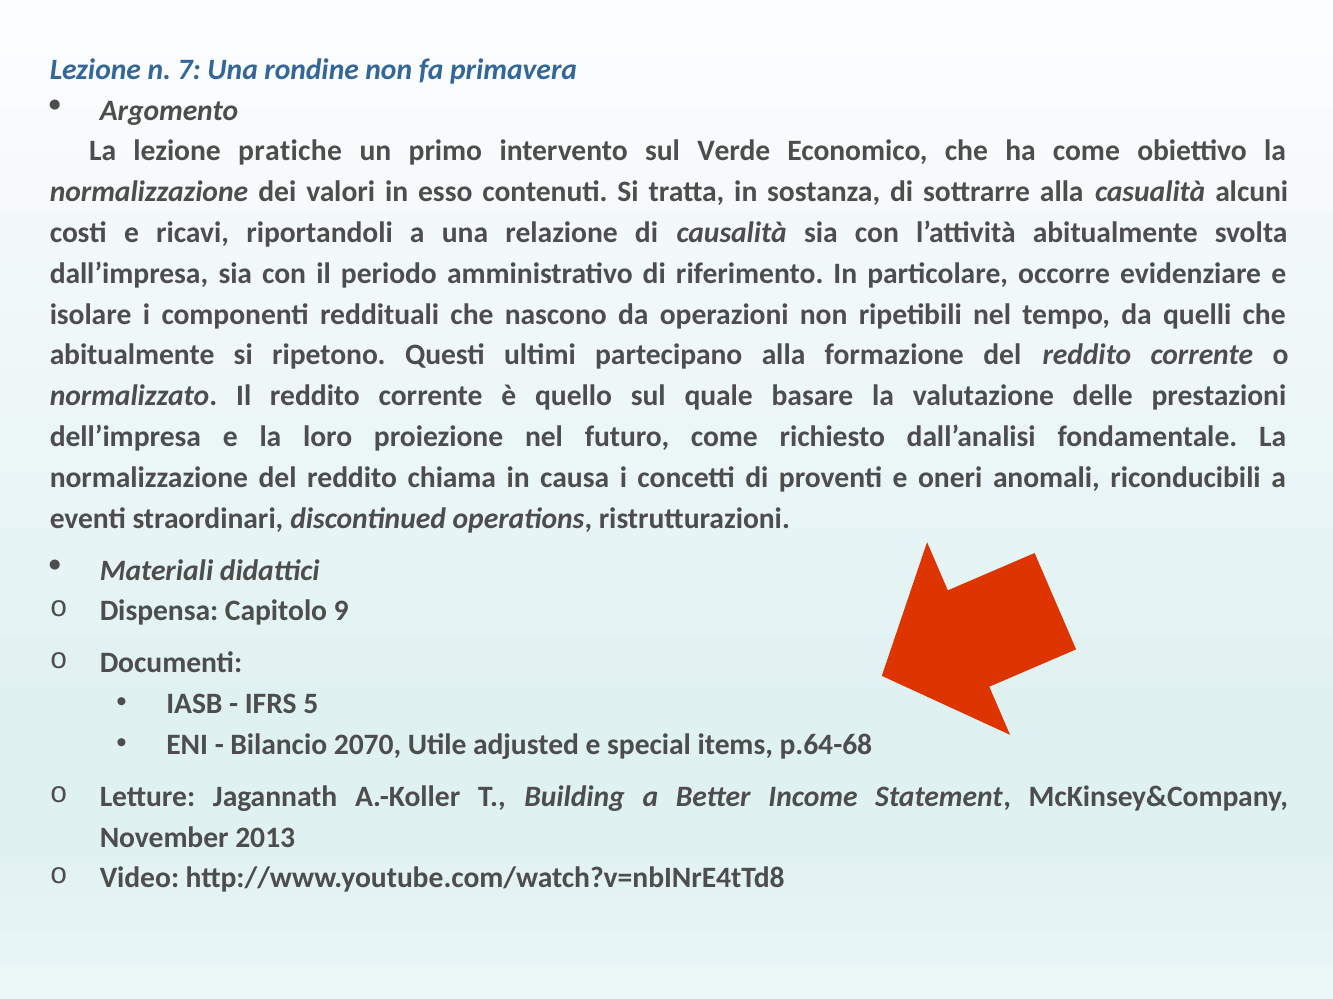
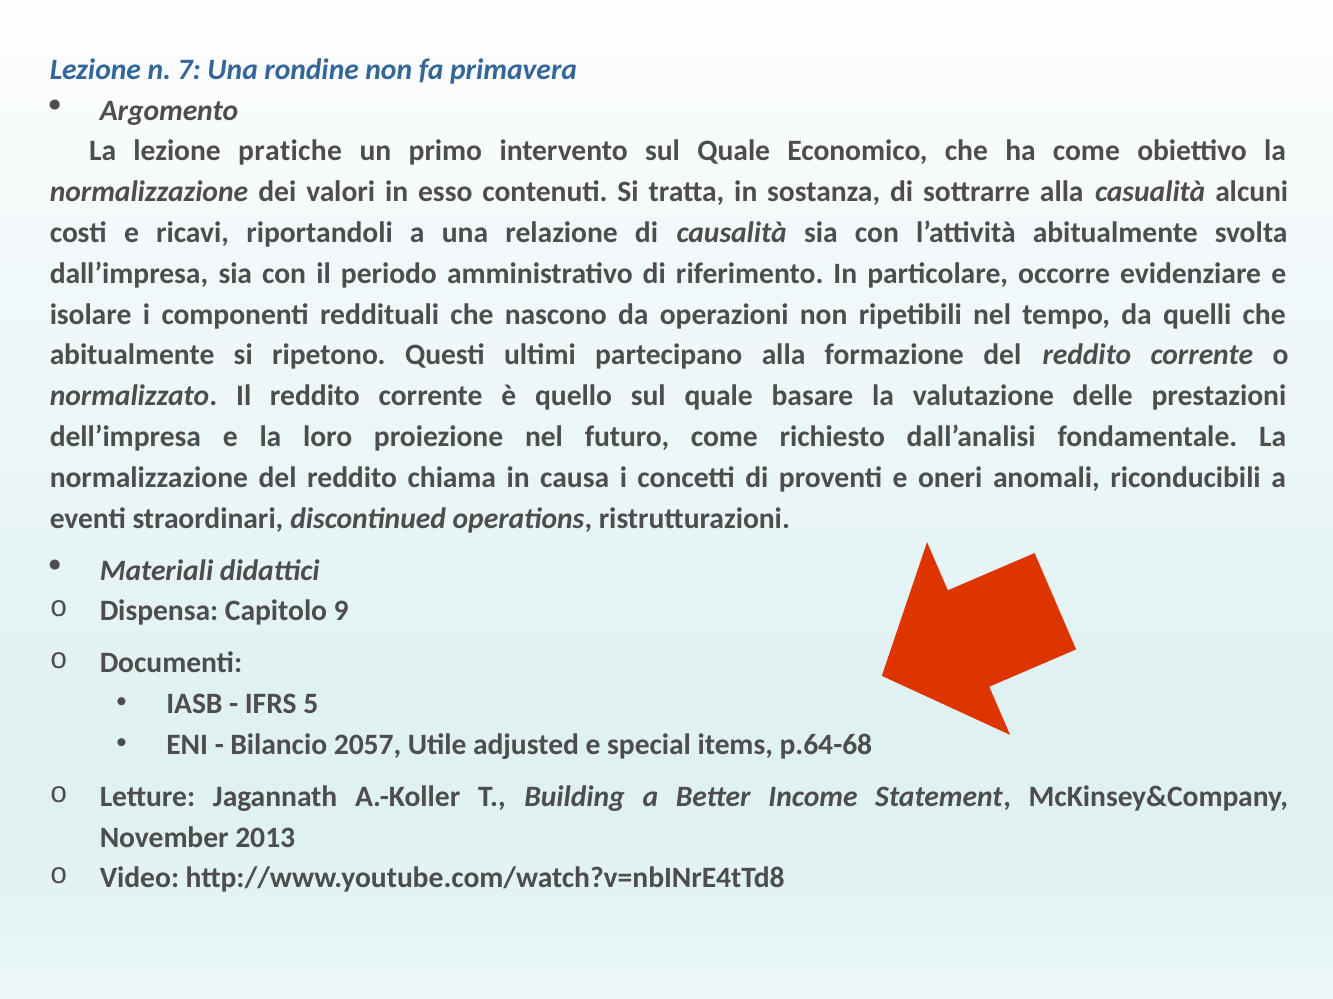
intervento sul Verde: Verde -> Quale
2070: 2070 -> 2057
